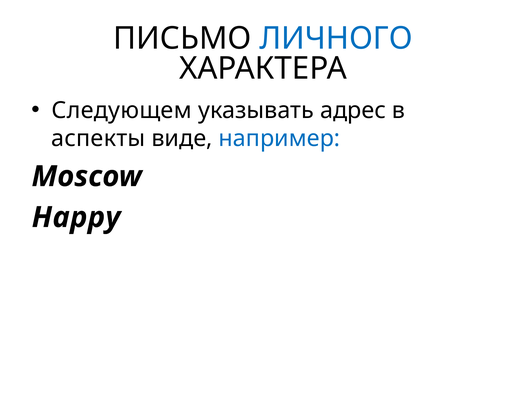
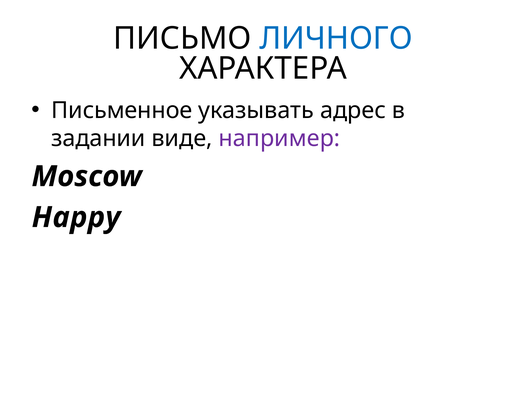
Следующем: Следующем -> Письменное
аспекты: аспекты -> задании
например colour: blue -> purple
